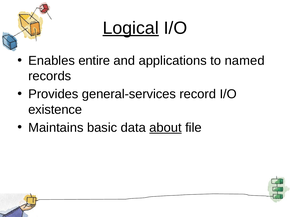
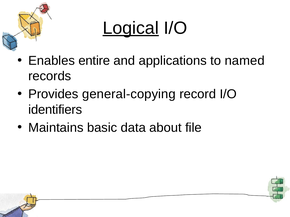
general-services: general-services -> general-copying
existence: existence -> identifiers
about underline: present -> none
